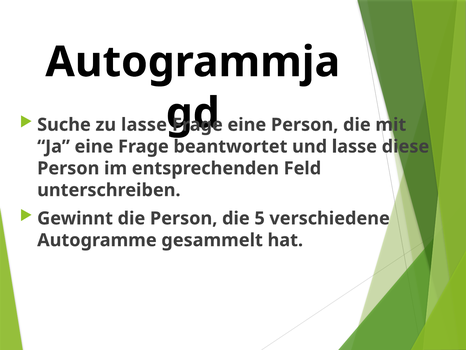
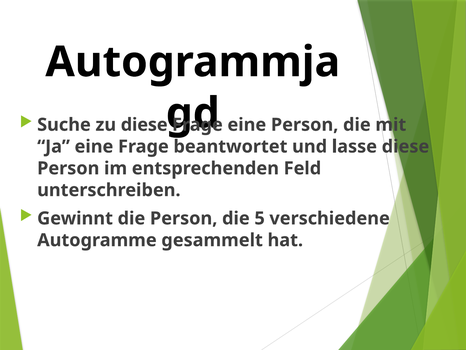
zu lasse: lasse -> diese
